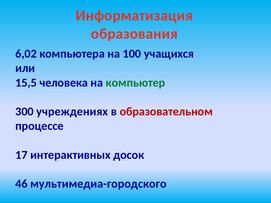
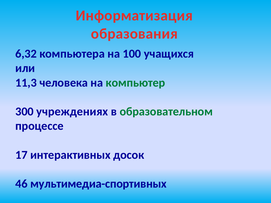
6,02: 6,02 -> 6,32
15,5: 15,5 -> 11,3
образовательном colour: red -> green
мультимедиа-городского: мультимедиа-городского -> мультимедиа-спортивных
